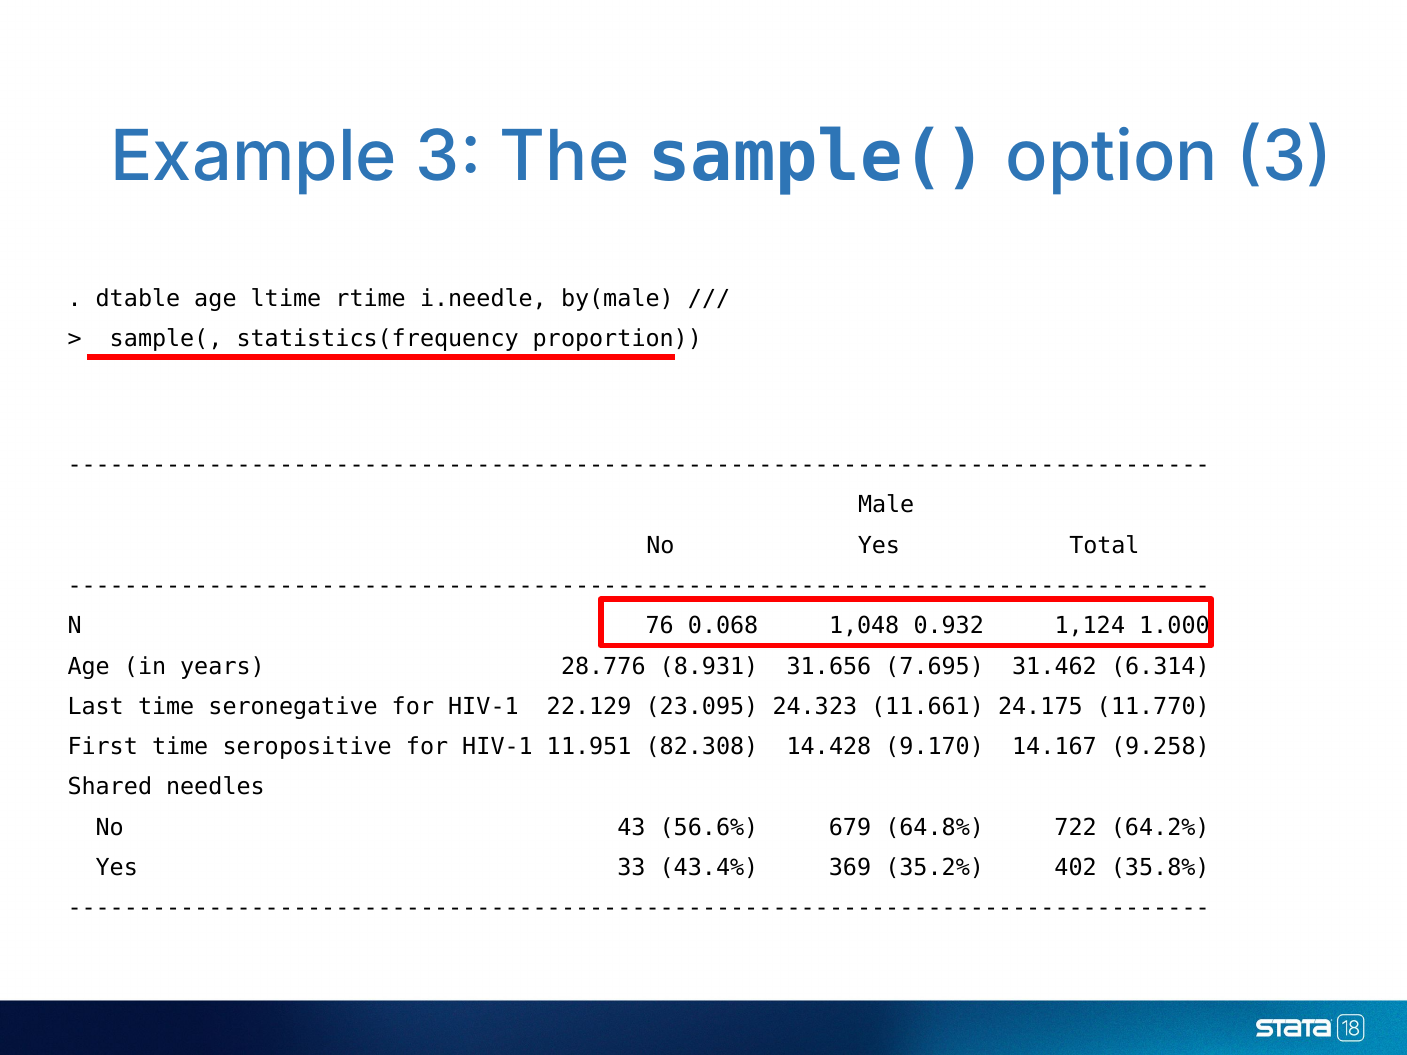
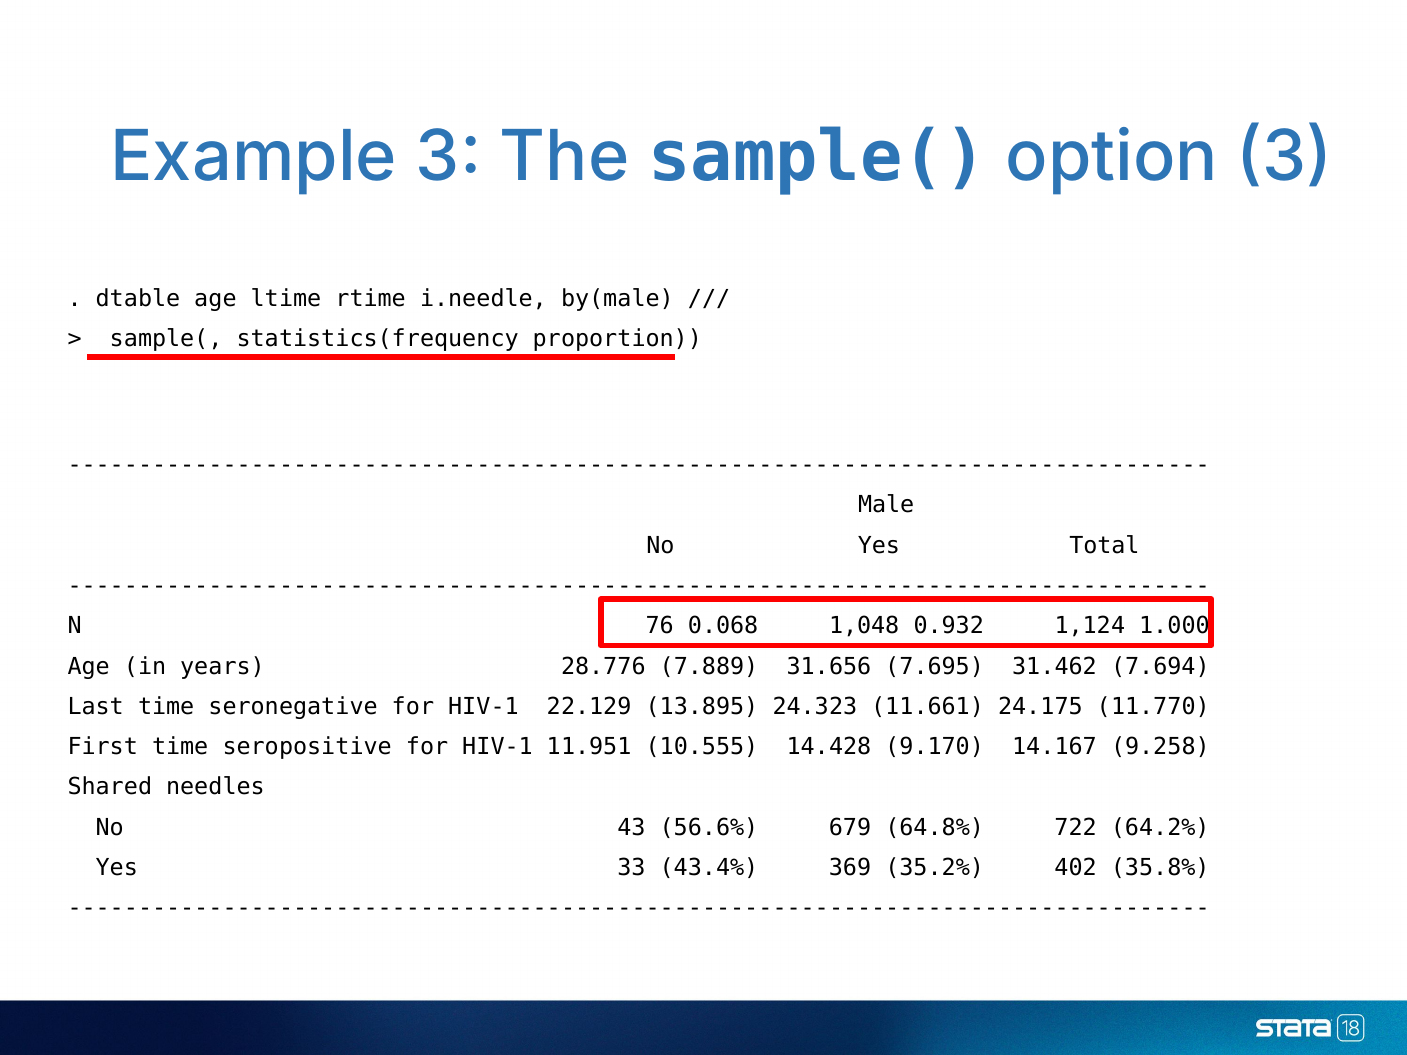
8.931: 8.931 -> 7.889
6.314: 6.314 -> 7.694
23.095: 23.095 -> 13.895
82.308: 82.308 -> 10.555
